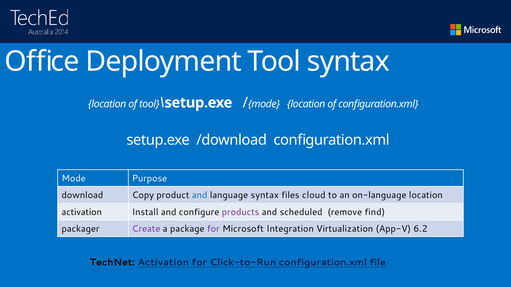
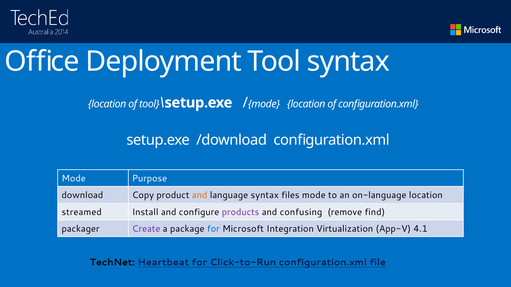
and at (200, 196) colour: blue -> orange
files cloud: cloud -> mode
activation at (82, 212): activation -> streamed
scheduled: scheduled -> confusing
for at (213, 229) colour: purple -> blue
6.2: 6.2 -> 4.1
TechNet Activation: Activation -> Heartbeat
